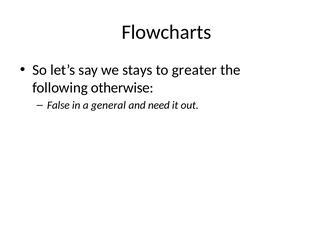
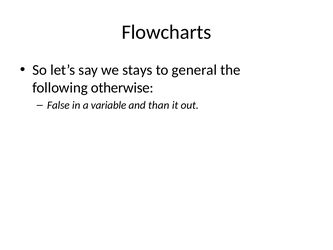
greater: greater -> general
general: general -> variable
need: need -> than
